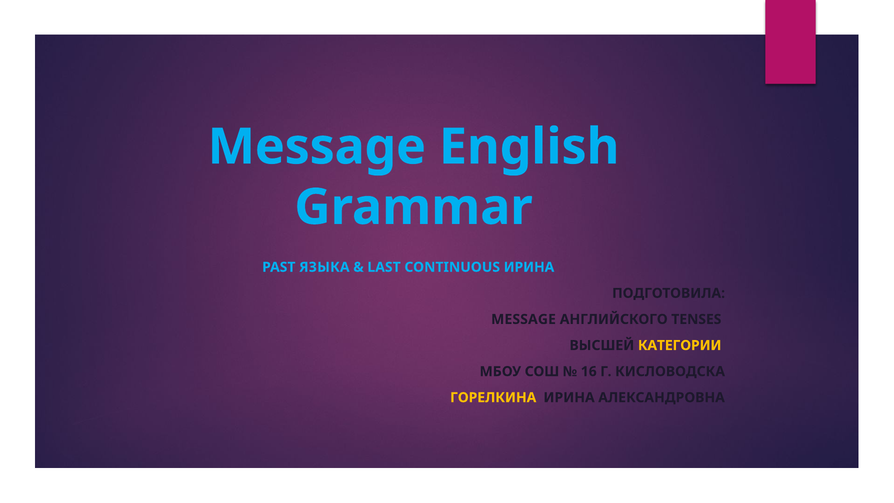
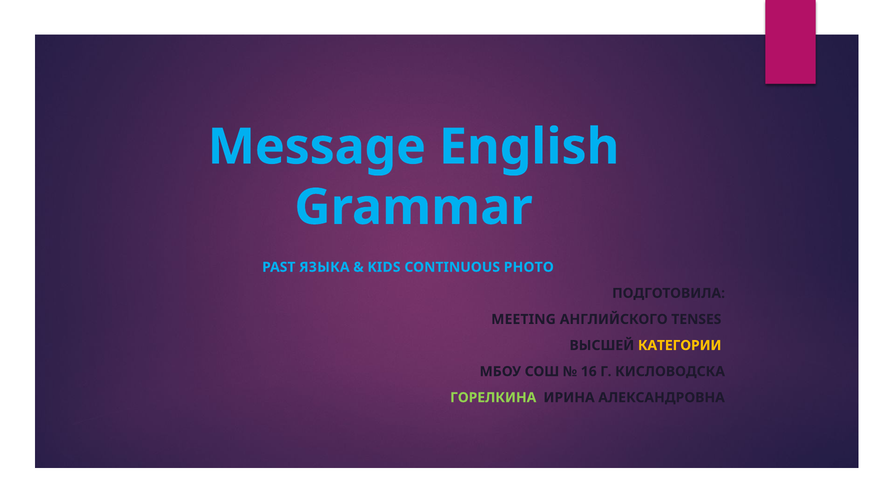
LAST: LAST -> KIDS
CONTINUOUS ИРИНА: ИРИНА -> PHOTO
MESSAGE at (524, 319): MESSAGE -> MEETING
ГОРЕЛКИНА colour: yellow -> light green
